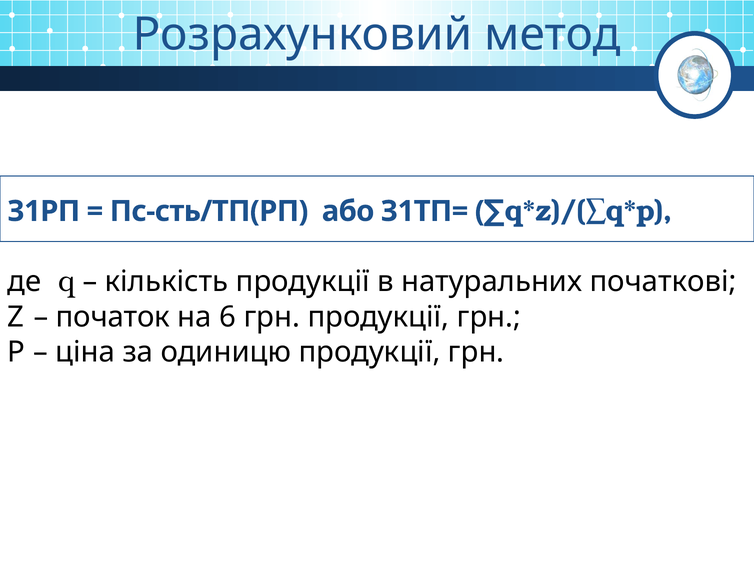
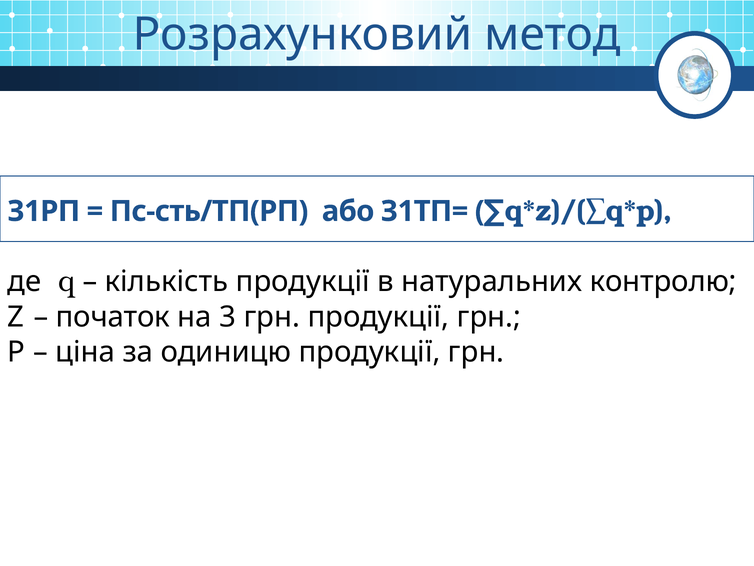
початкові: початкові -> контролю
6: 6 -> 3
